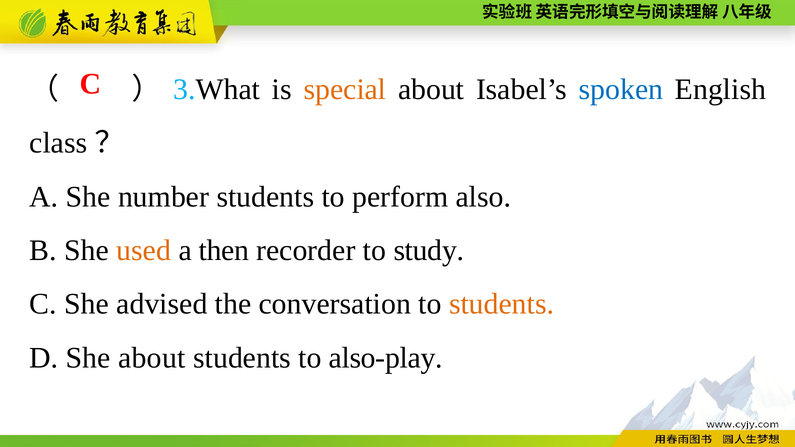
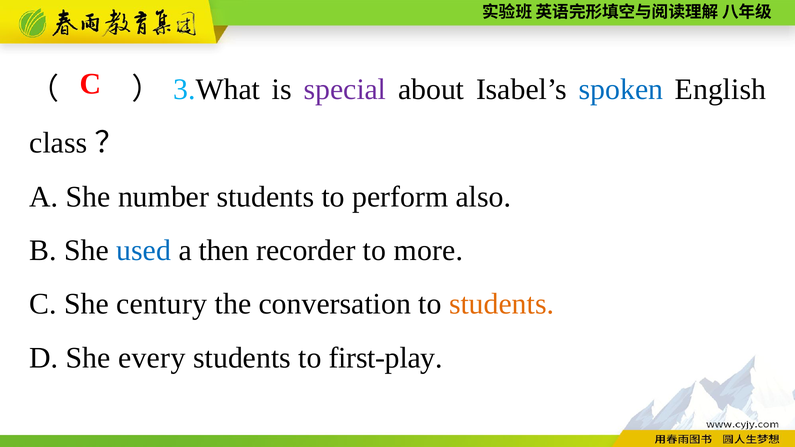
special colour: orange -> purple
used colour: orange -> blue
study: study -> more
advised: advised -> century
She about: about -> every
also-play: also-play -> first-play
